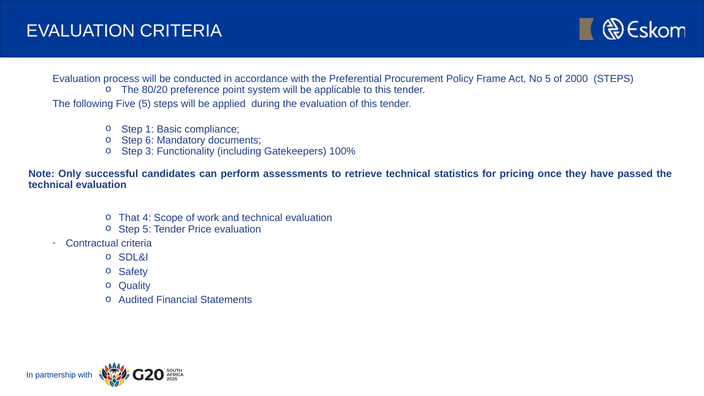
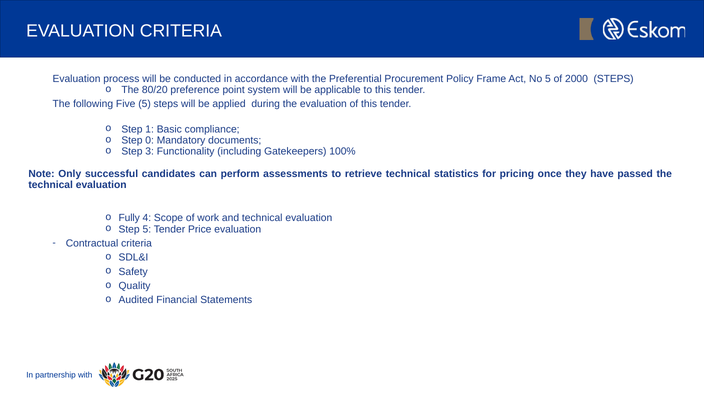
6: 6 -> 0
That: That -> Fully
